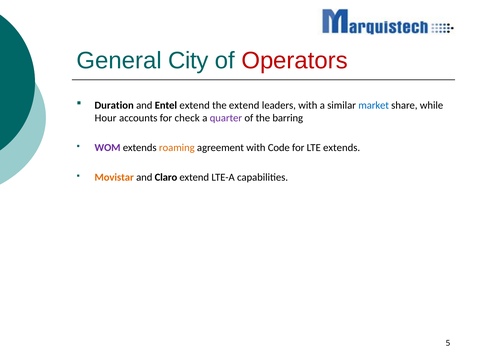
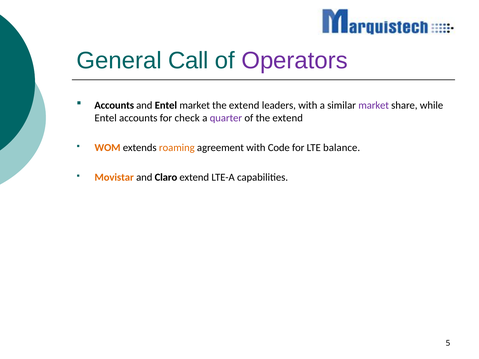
City: City -> Call
Operators colour: red -> purple
Duration at (114, 105): Duration -> Accounts
Entel extend: extend -> market
market at (374, 105) colour: blue -> purple
Hour at (106, 118): Hour -> Entel
of the barring: barring -> extend
WOM colour: purple -> orange
LTE extends: extends -> balance
